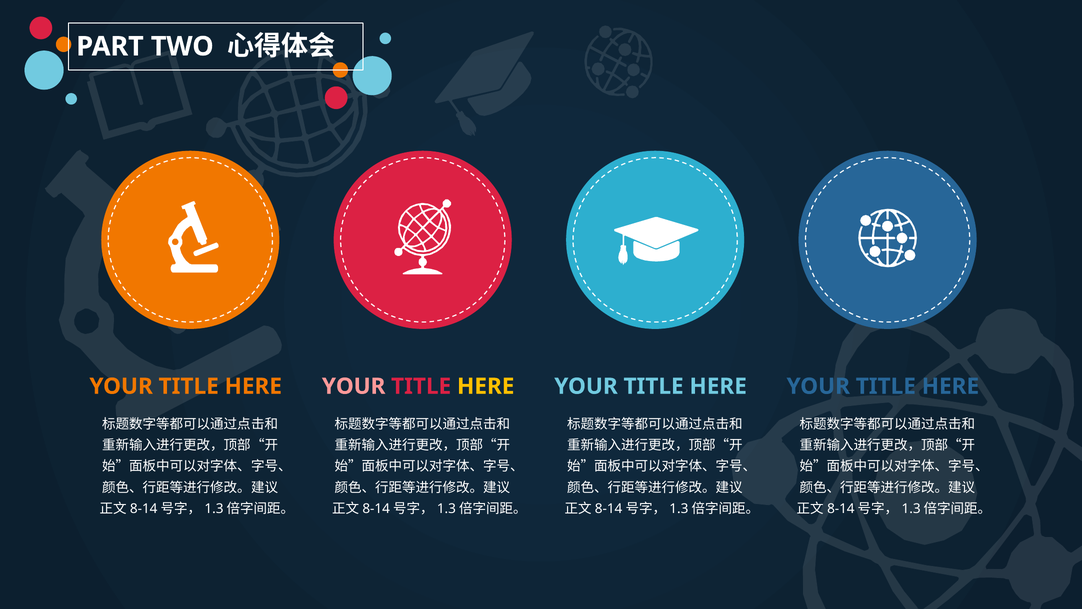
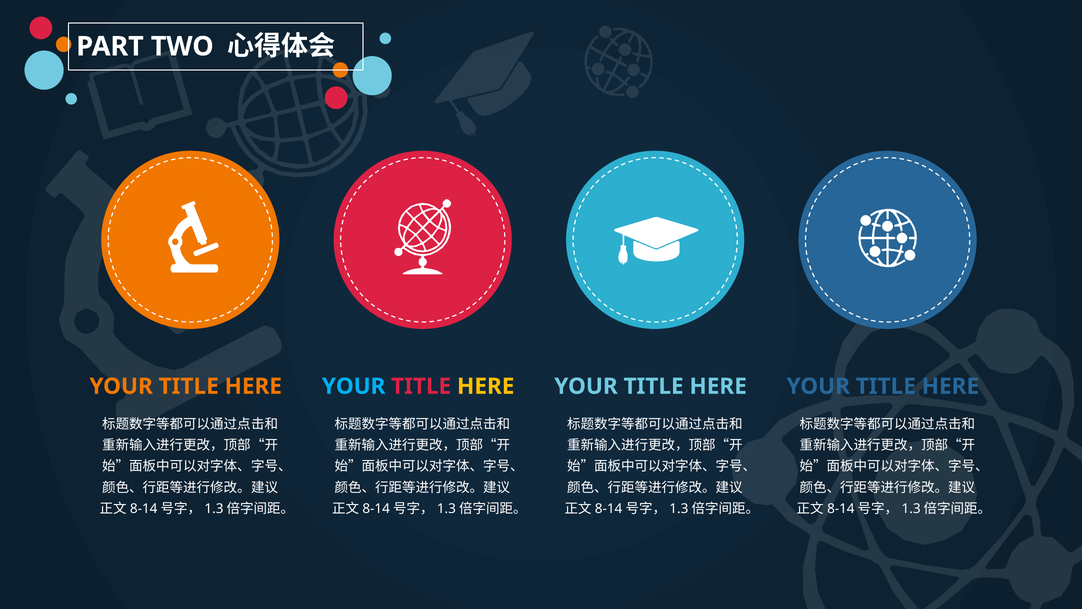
YOUR at (354, 386) colour: pink -> light blue
